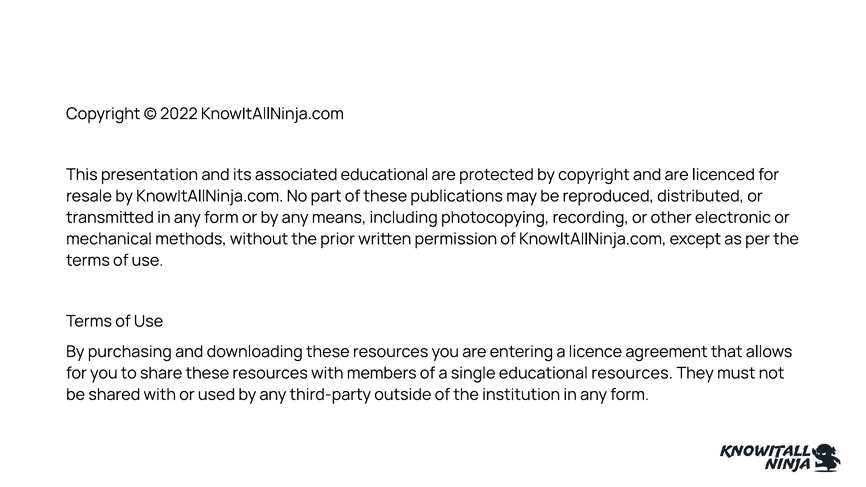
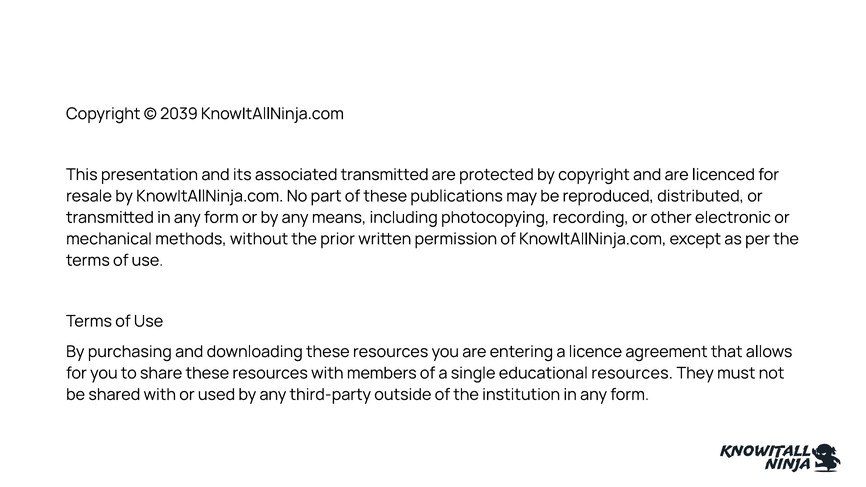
2022: 2022 -> 2039
associated educational: educational -> transmitted
